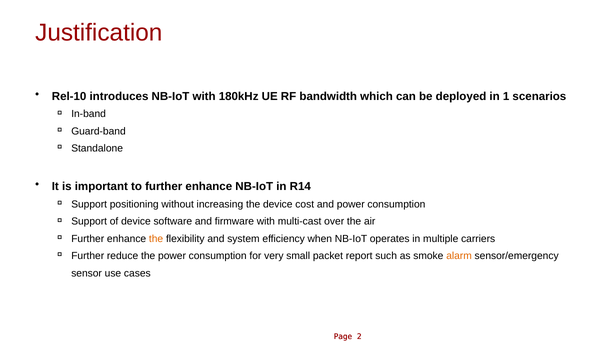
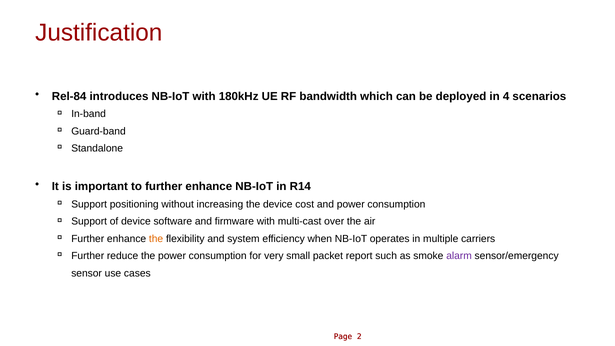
Rel-10: Rel-10 -> Rel-84
1: 1 -> 4
alarm colour: orange -> purple
